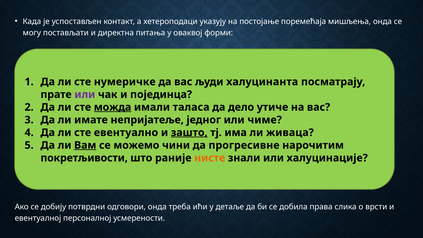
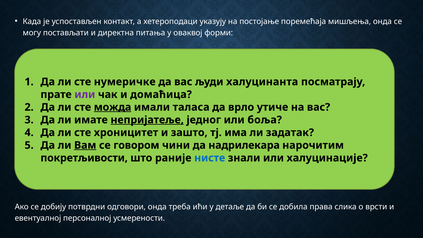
појединца: појединца -> домаћица
дело: дело -> врло
непријатеље underline: none -> present
чиме: чиме -> боља
евентуално: евентуално -> хроницитет
зашто underline: present -> none
живаца: живаца -> задатак
можемо: можемо -> говором
прогресивне: прогресивне -> надрилекара
нисте colour: orange -> blue
